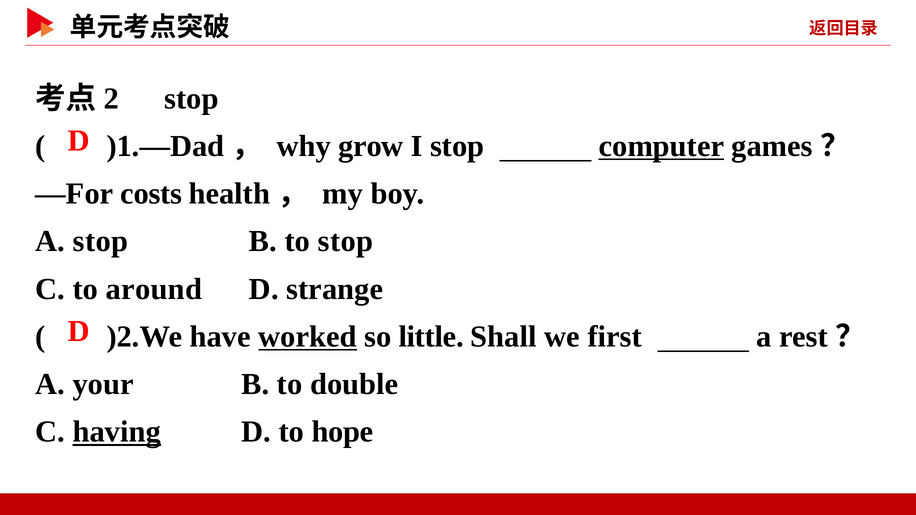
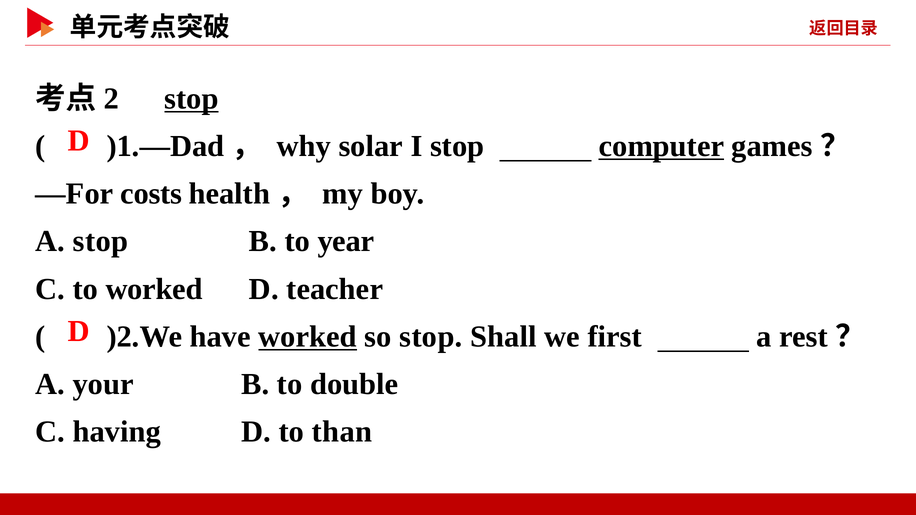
stop at (191, 99) underline: none -> present
grow: grow -> solar
to stop: stop -> year
to around: around -> worked
strange: strange -> teacher
so little: little -> stop
having underline: present -> none
hope: hope -> than
